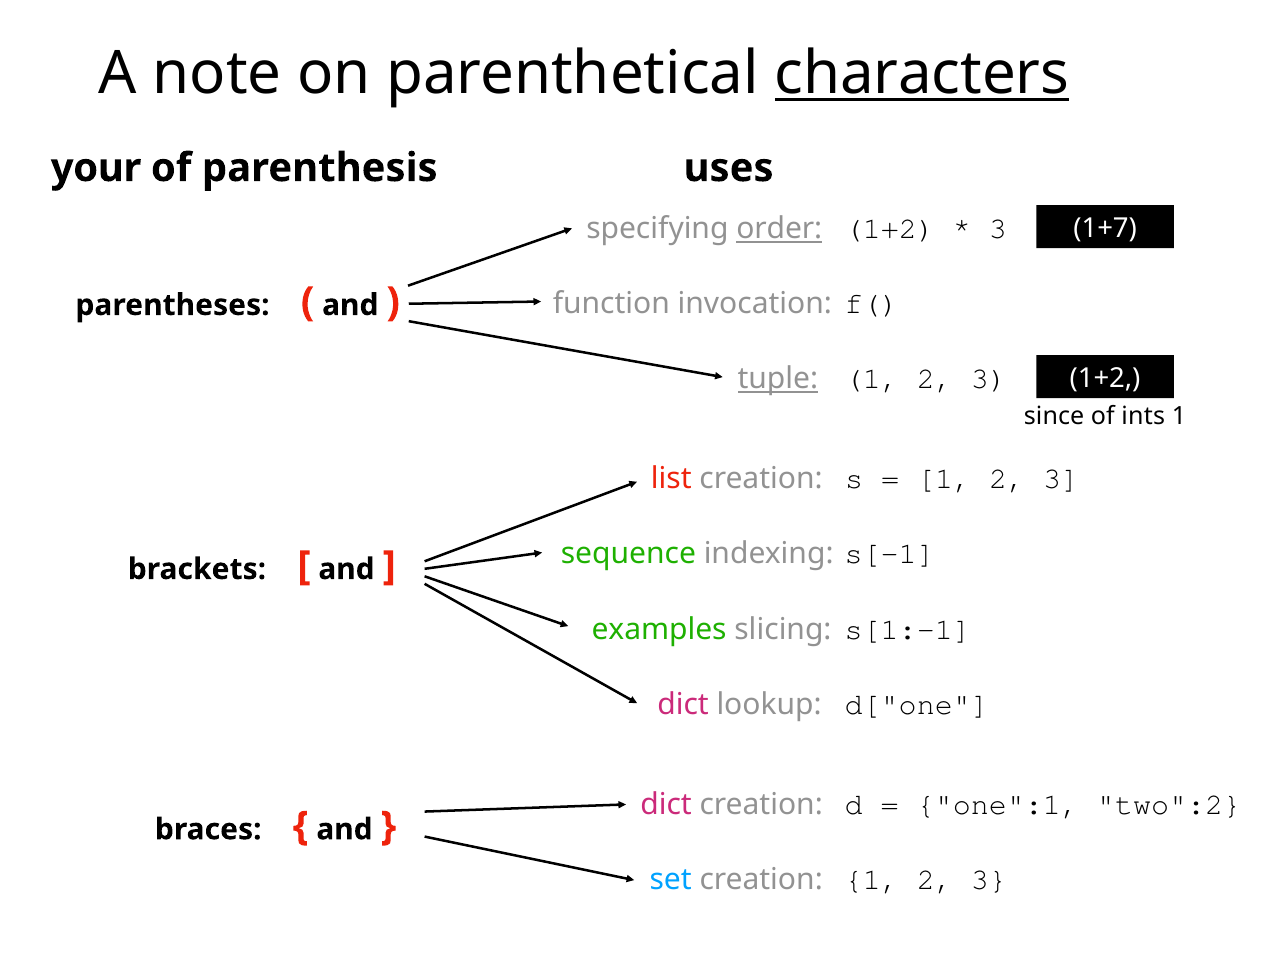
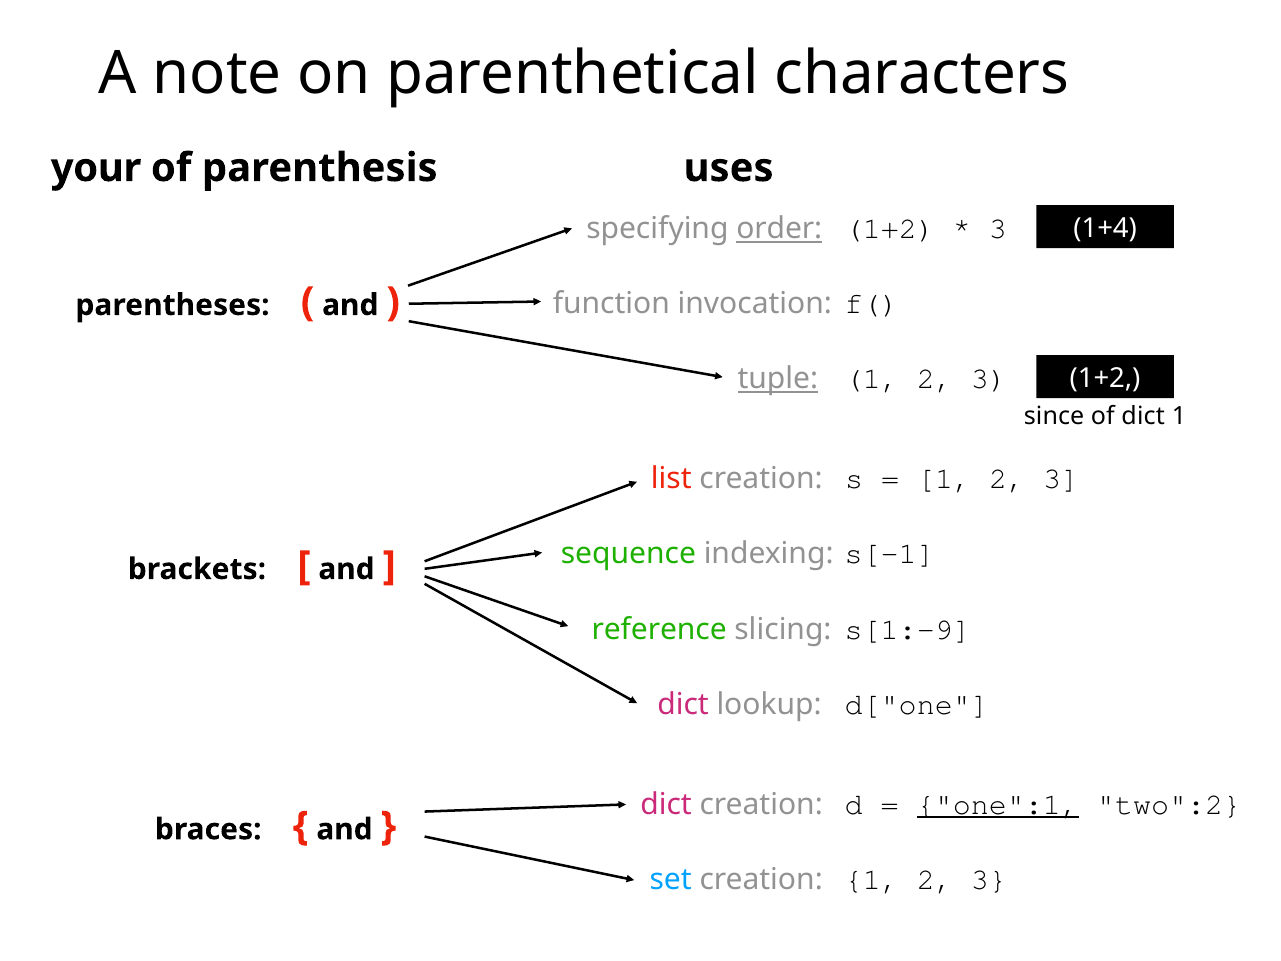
characters underline: present -> none
1+7: 1+7 -> 1+4
of ints: ints -> dict
s[1:-1: s[1:-1 -> s[1:-9
examples: examples -> reference
one":1 underline: none -> present
